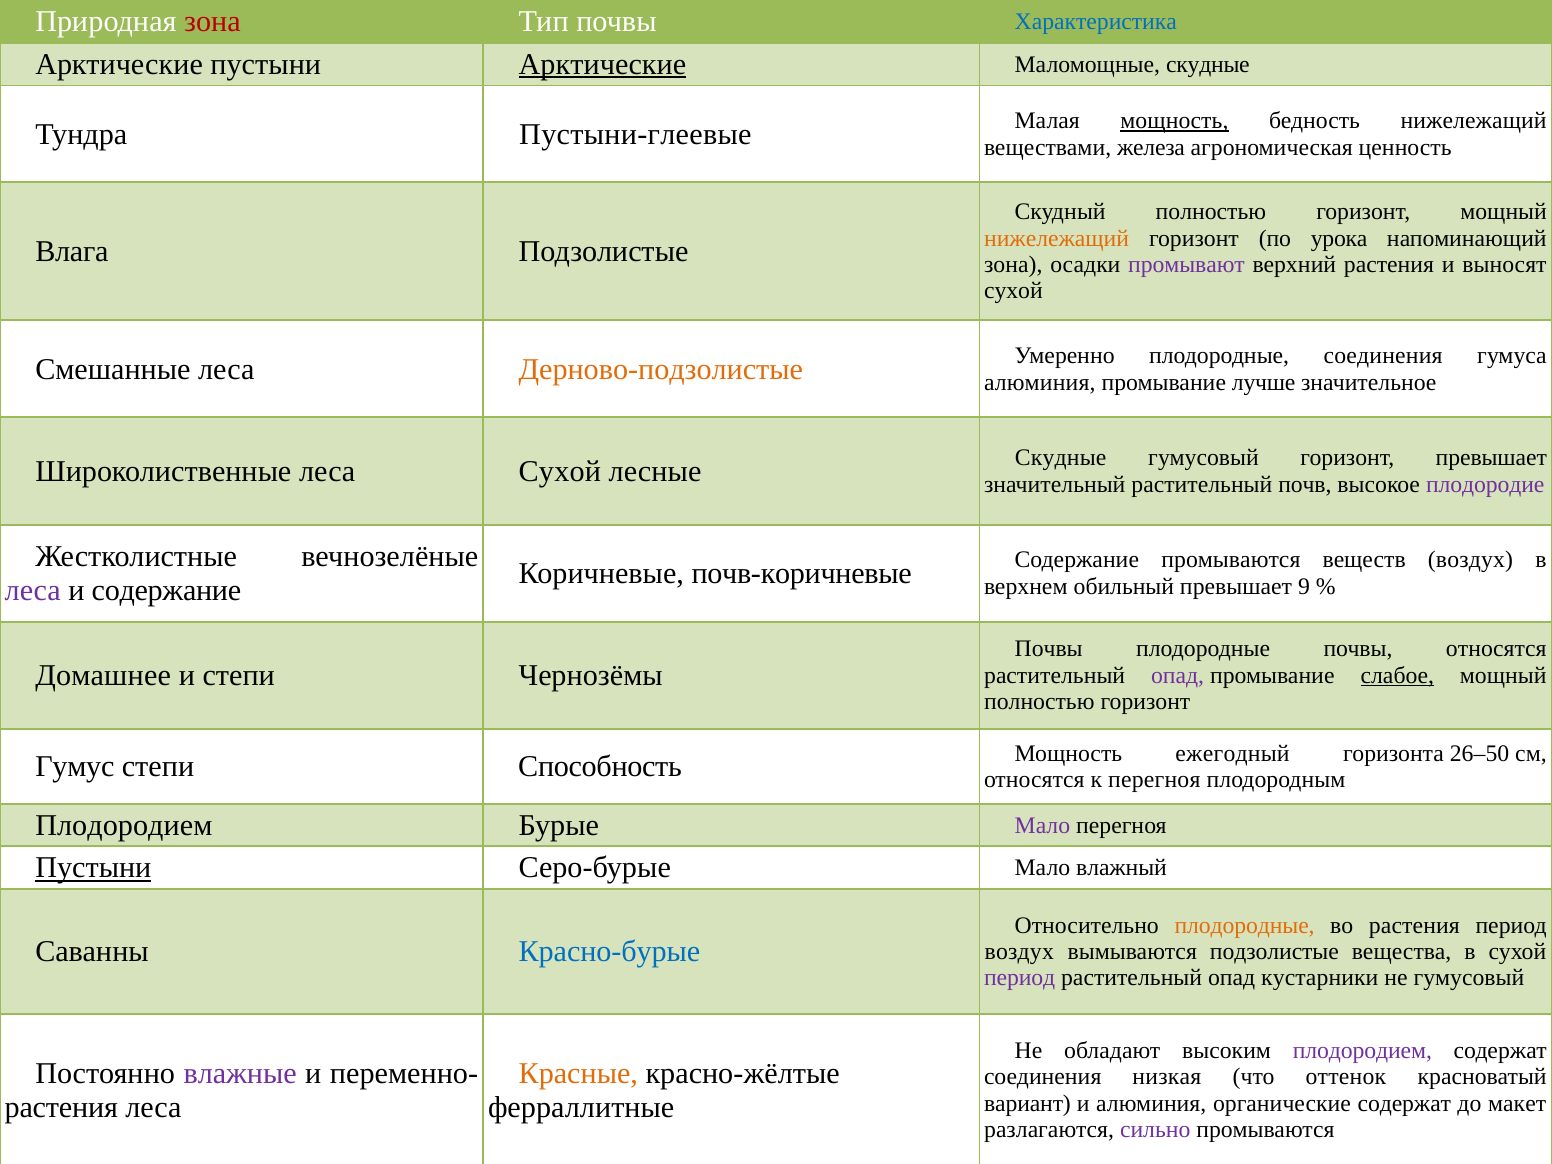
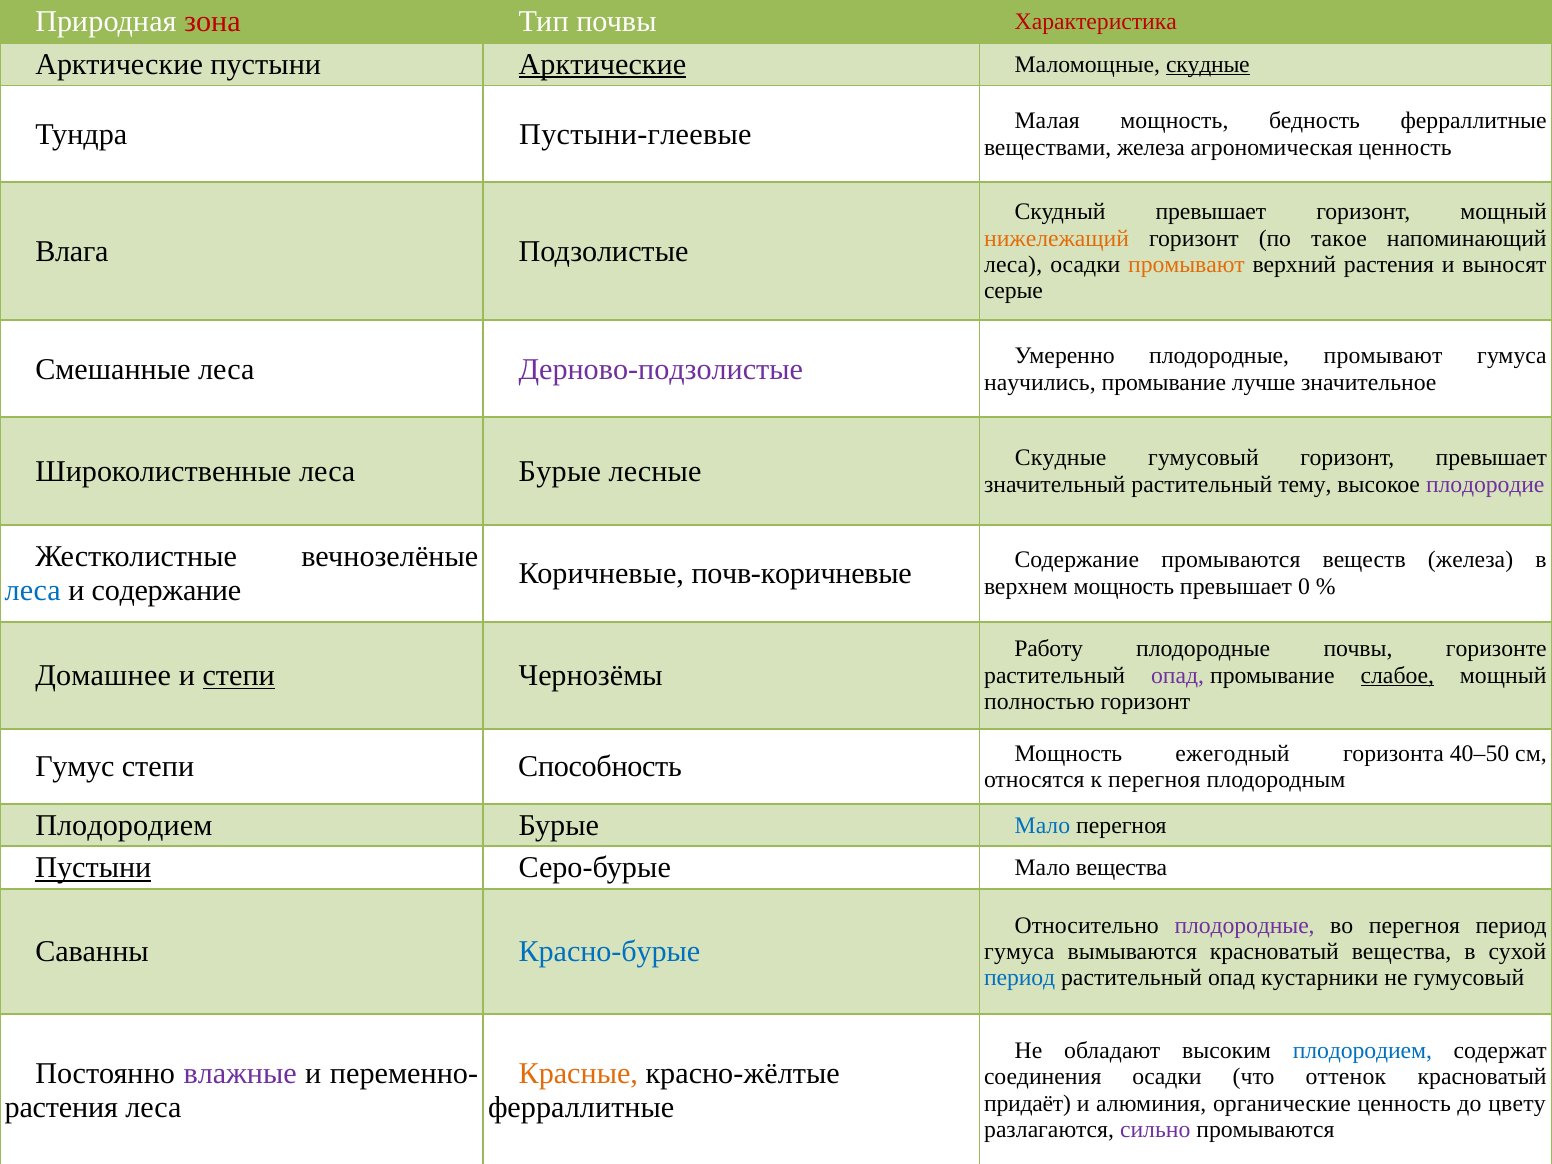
Характеристика colour: blue -> red
скудные at (1208, 64) underline: none -> present
мощность at (1174, 121) underline: present -> none
бедность нижележащий: нижележащий -> ферраллитные
Скудный полностью: полностью -> превышает
урока: урока -> такое
зона at (1013, 265): зона -> леса
промывают at (1187, 265) colour: purple -> orange
сухой at (1013, 291): сухой -> серые
Дерново-подзолистые colour: orange -> purple
плодородные соединения: соединения -> промывают
алюминия at (1040, 382): алюминия -> научились
леса Сухой: Сухой -> Бурые
почв: почв -> тему
веществ воздух: воздух -> железа
верхнем обильный: обильный -> мощность
9: 9 -> 0
леса at (33, 590) colour: purple -> blue
Почвы at (1049, 649): Почвы -> Работу
почвы относятся: относятся -> горизонте
степи at (239, 676) underline: none -> present
26–50: 26–50 -> 40–50
Мало at (1042, 825) colour: purple -> blue
Мало влажный: влажный -> вещества
плодородные at (1245, 925) colour: orange -> purple
во растения: растения -> перегноя
воздух at (1019, 952): воздух -> гумуса
вымываются подзолистые: подзолистые -> красноватый
период at (1020, 978) colour: purple -> blue
плодородием at (1362, 1051) colour: purple -> blue
соединения низкая: низкая -> осадки
вариант: вариант -> придаёт
органические содержат: содержат -> ценность
макет: макет -> цвету
